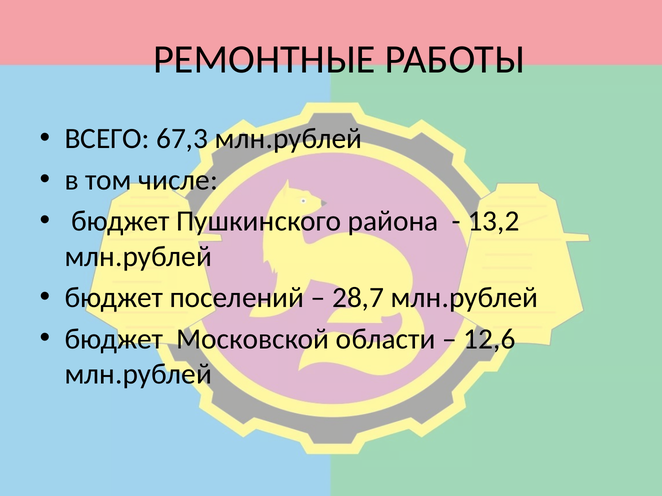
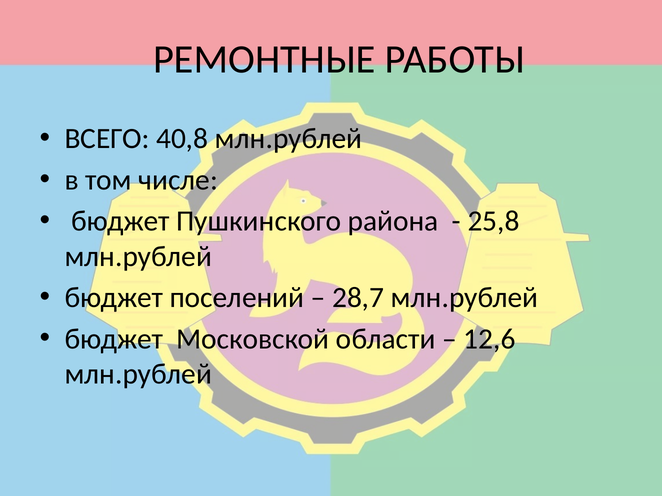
67,3: 67,3 -> 40,8
13,2: 13,2 -> 25,8
